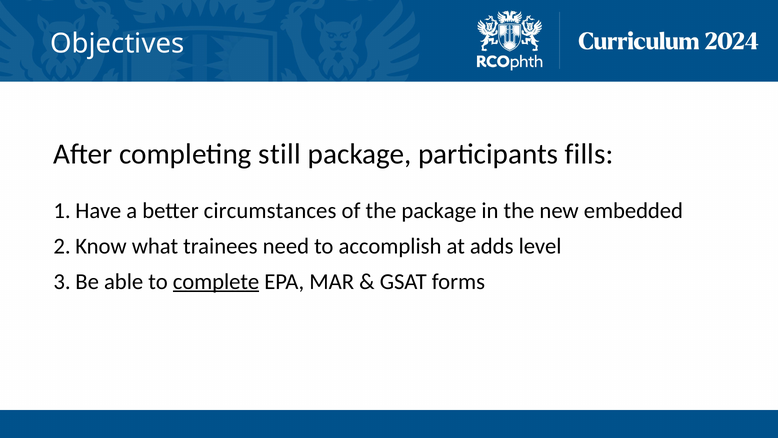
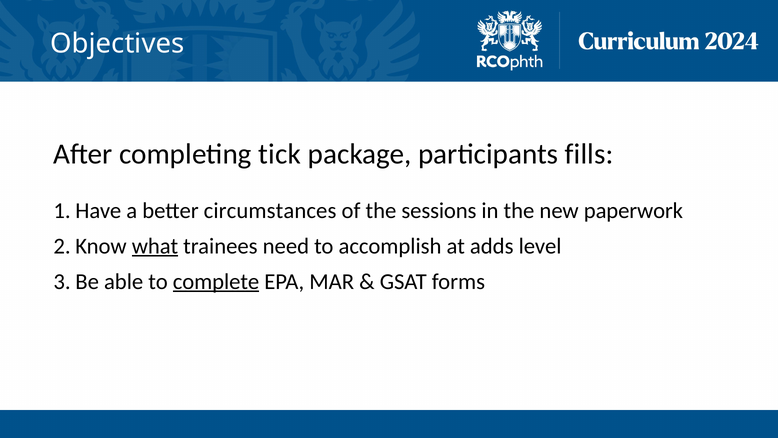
still: still -> tick
the package: package -> sessions
embedded: embedded -> paperwork
what underline: none -> present
